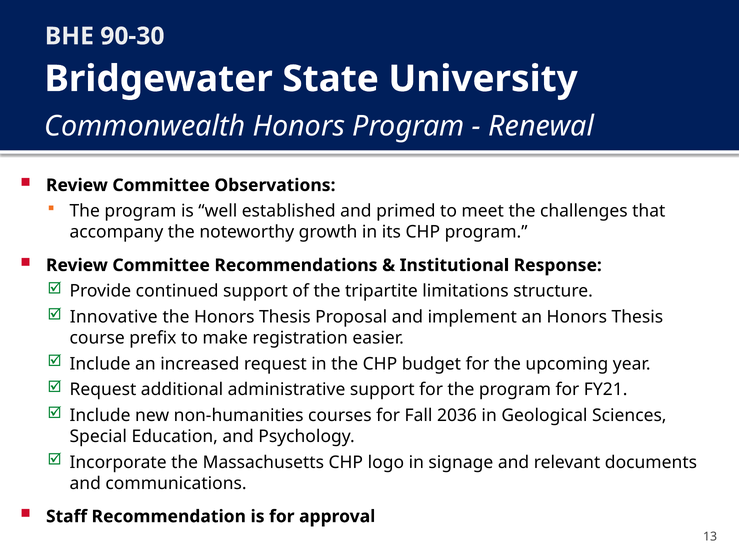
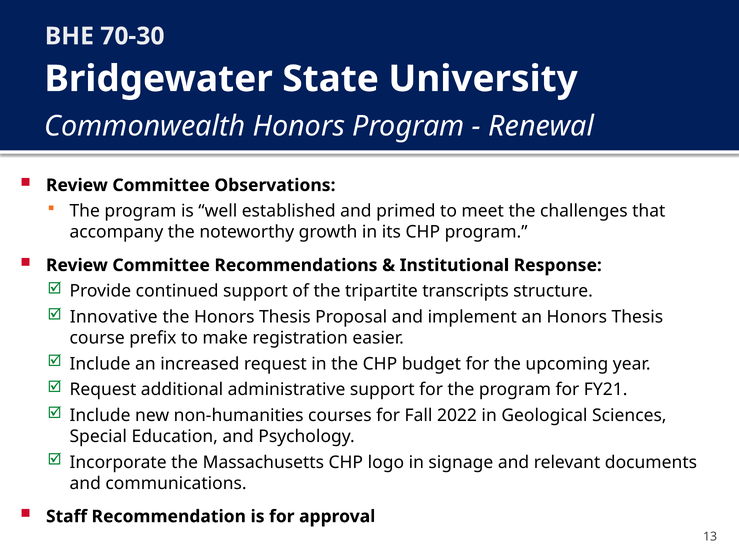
90-30: 90-30 -> 70-30
limitations: limitations -> transcripts
2036: 2036 -> 2022
